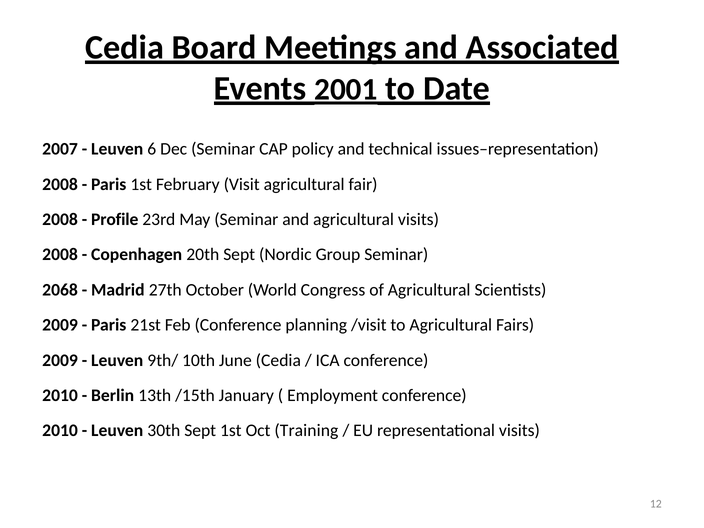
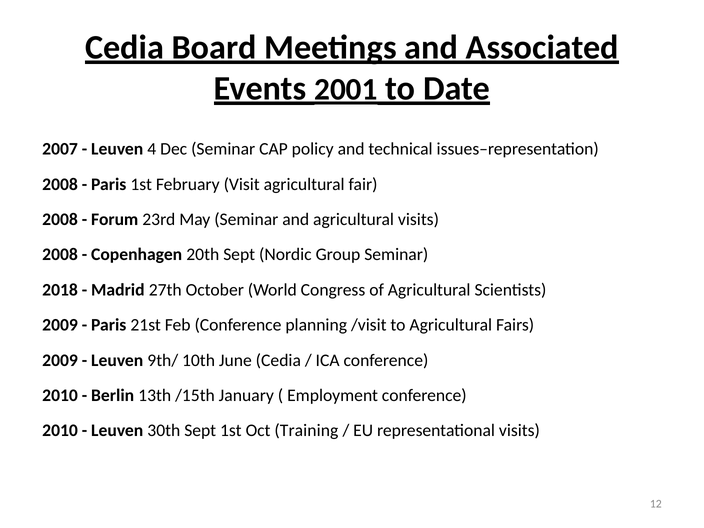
6: 6 -> 4
Profile: Profile -> Forum
2068: 2068 -> 2018
